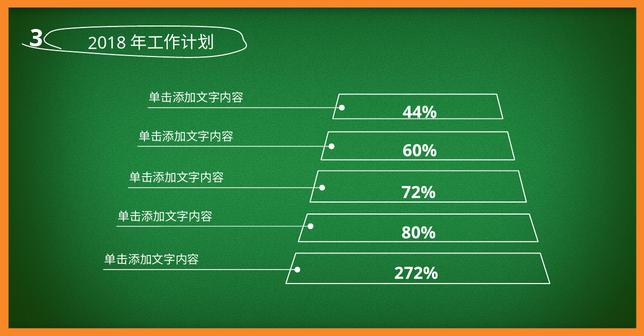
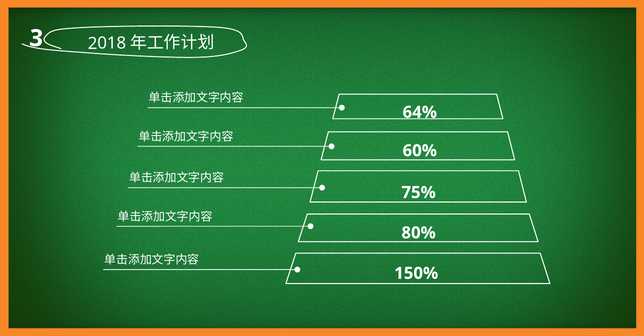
44%: 44% -> 64%
72%: 72% -> 75%
272%: 272% -> 150%
